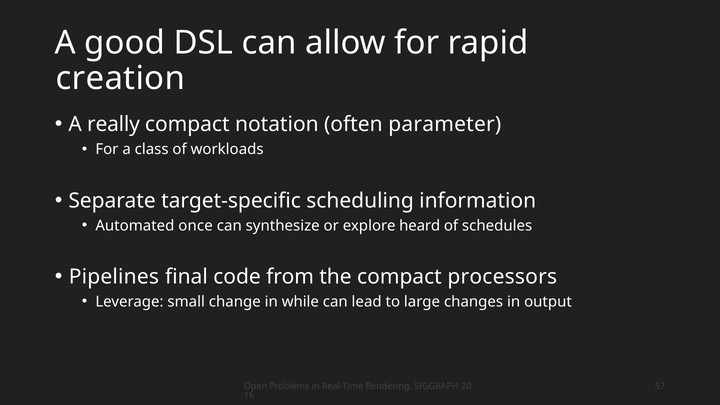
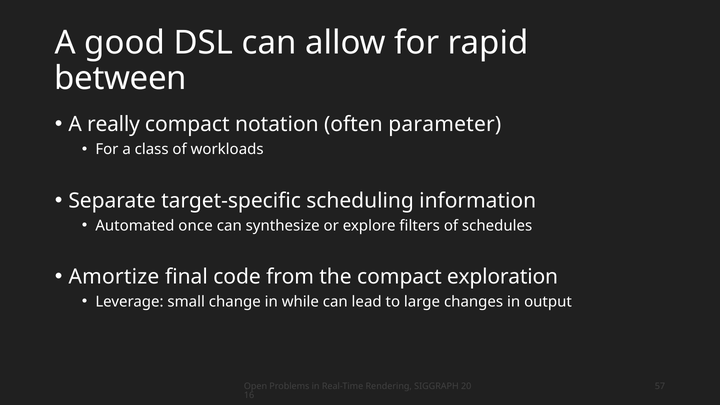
creation: creation -> between
heard: heard -> filters
Pipelines: Pipelines -> Amortize
processors: processors -> exploration
